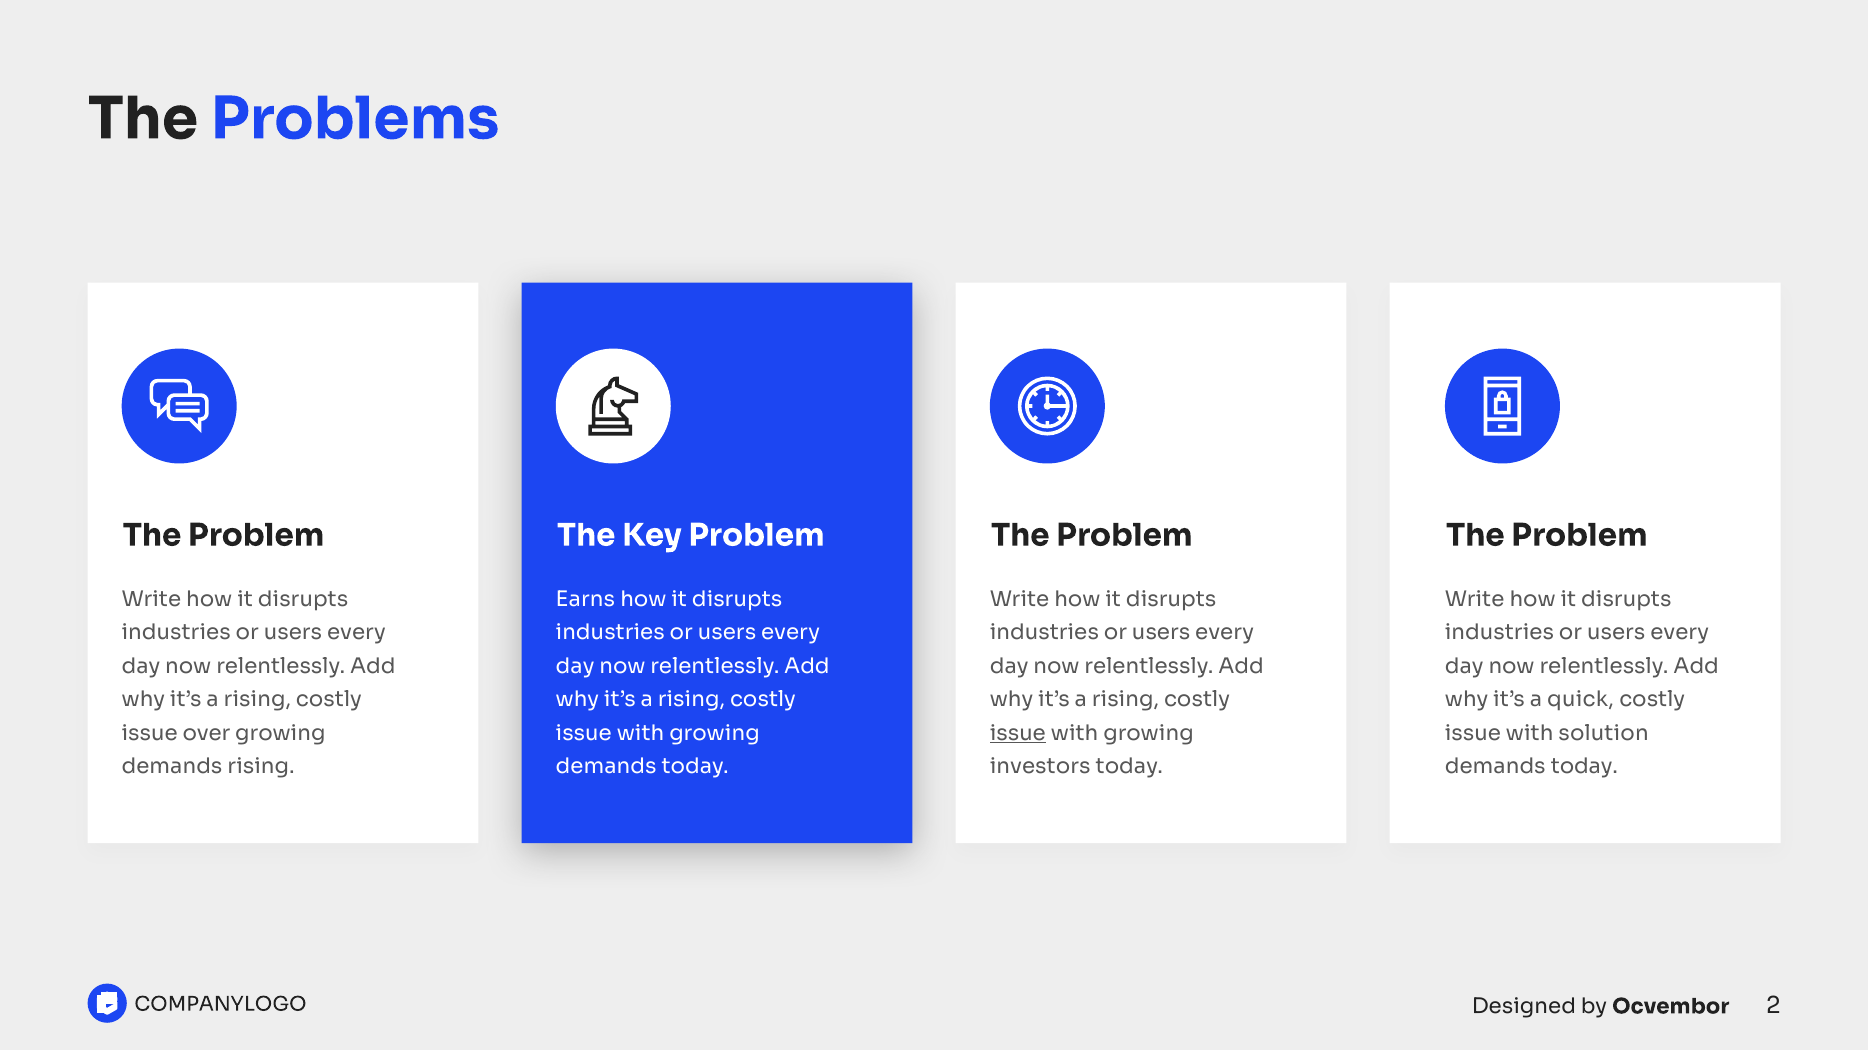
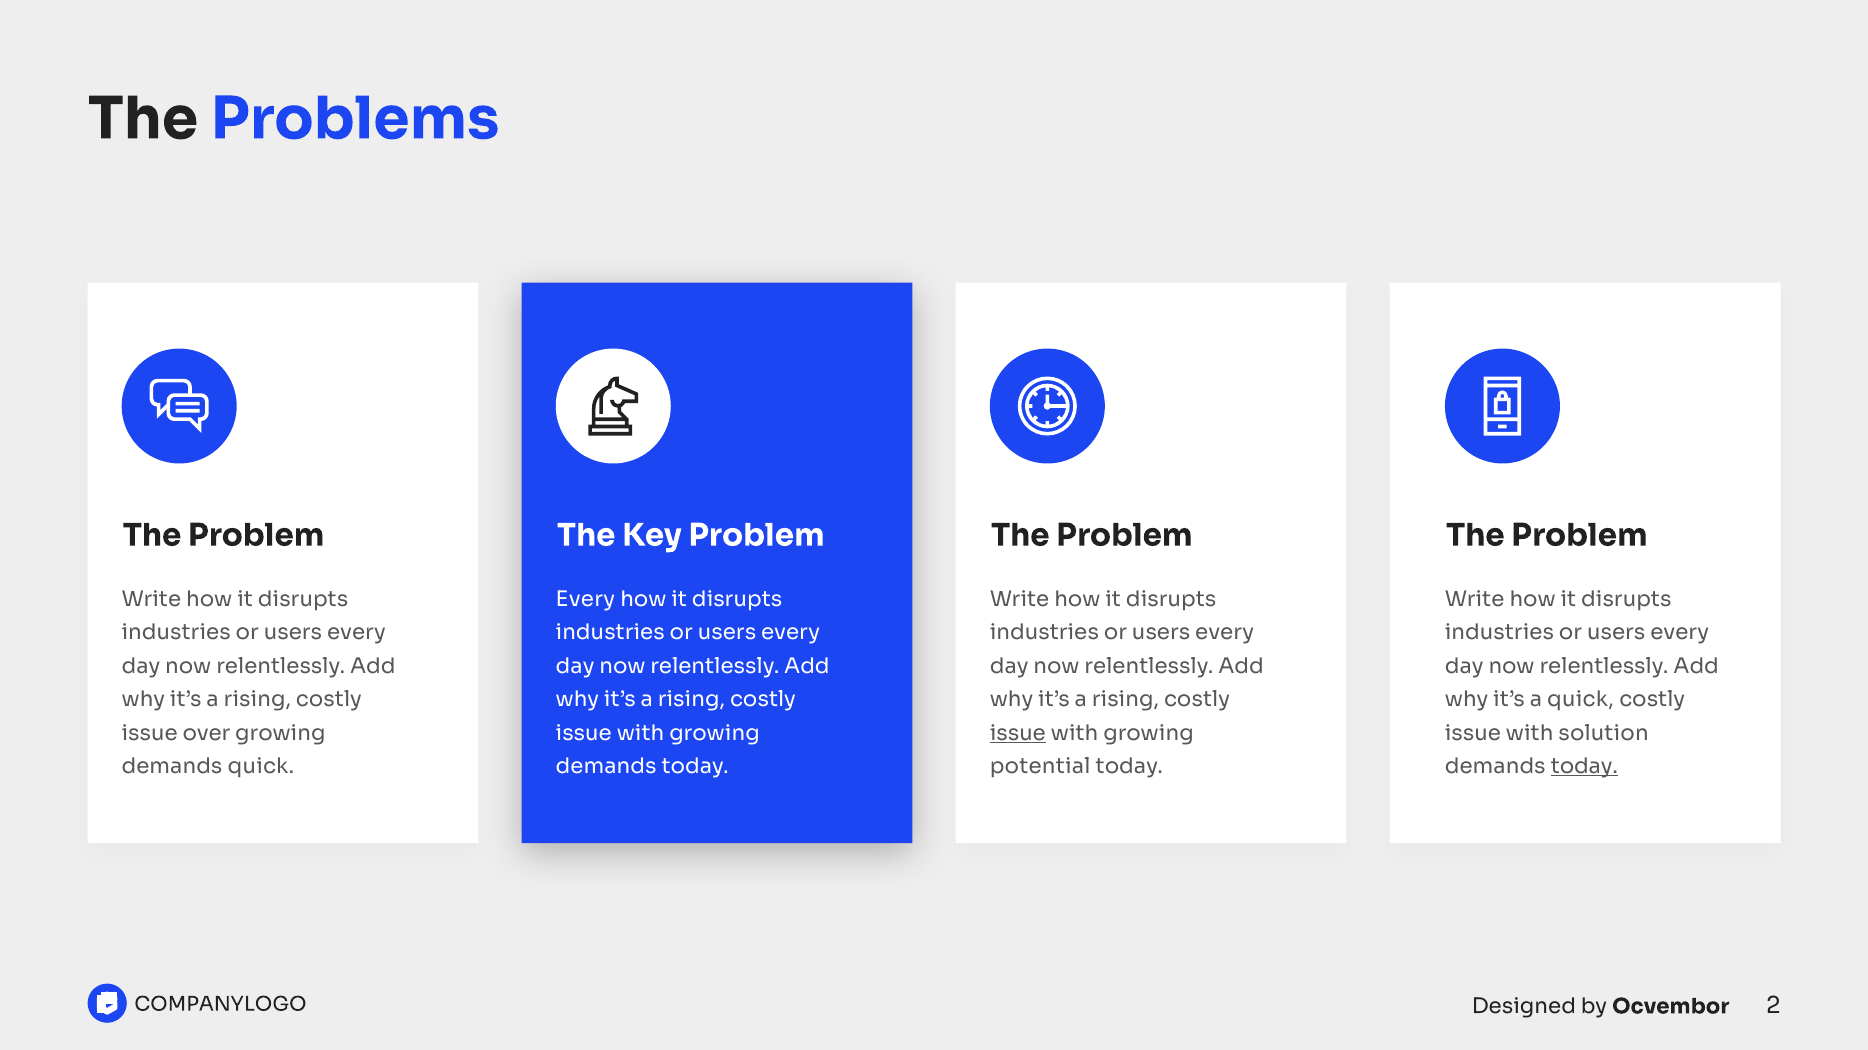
Earns at (585, 600): Earns -> Every
demands rising: rising -> quick
investors: investors -> potential
today at (1584, 767) underline: none -> present
